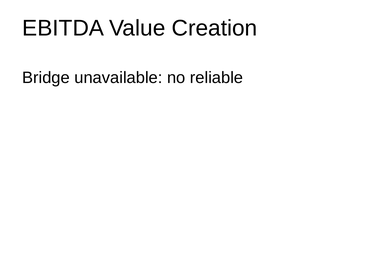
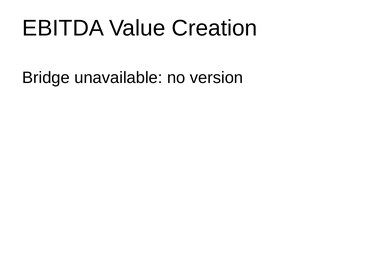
reliable: reliable -> version
